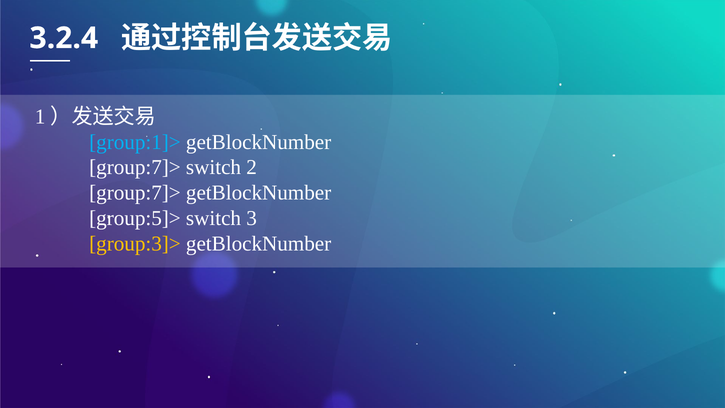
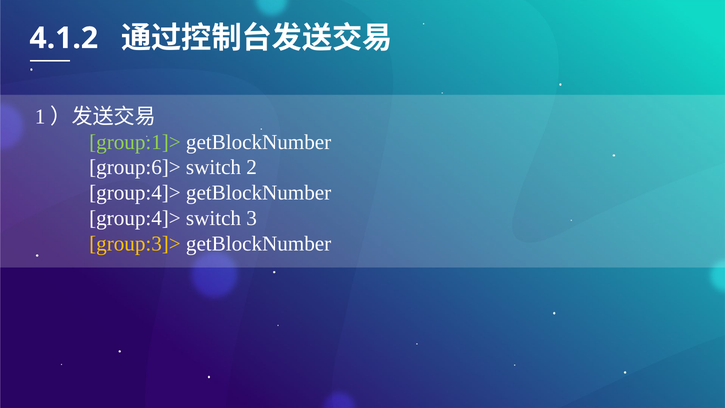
3.2.4: 3.2.4 -> 4.1.2
group:1]> colour: light blue -> light green
group:7]> at (135, 167): group:7]> -> group:6]>
group:7]> at (135, 193): group:7]> -> group:4]>
group:5]> at (135, 218): group:5]> -> group:4]>
